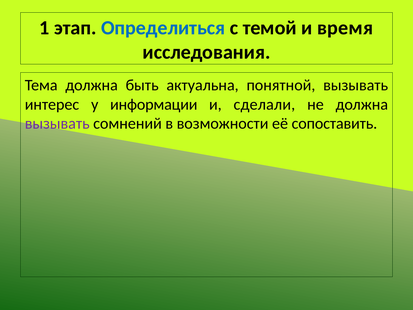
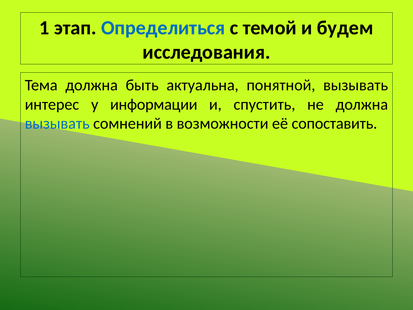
время: время -> будем
сделали: сделали -> спустить
вызывать at (57, 124) colour: purple -> blue
